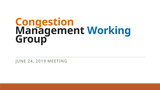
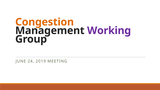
Working colour: blue -> purple
